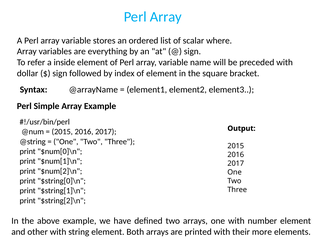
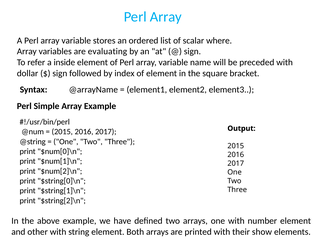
everything: everything -> evaluating
more: more -> show
